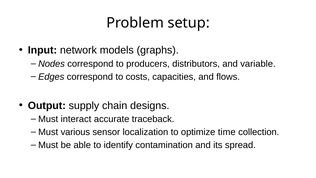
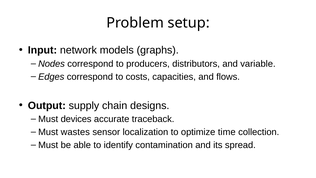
interact: interact -> devices
various: various -> wastes
